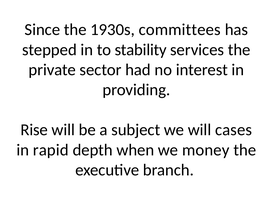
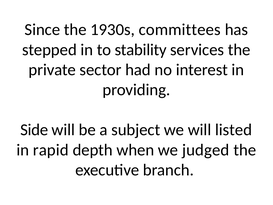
Rise: Rise -> Side
cases: cases -> listed
money: money -> judged
